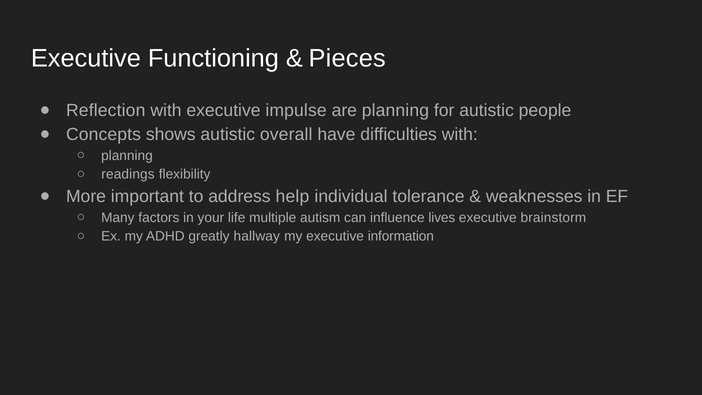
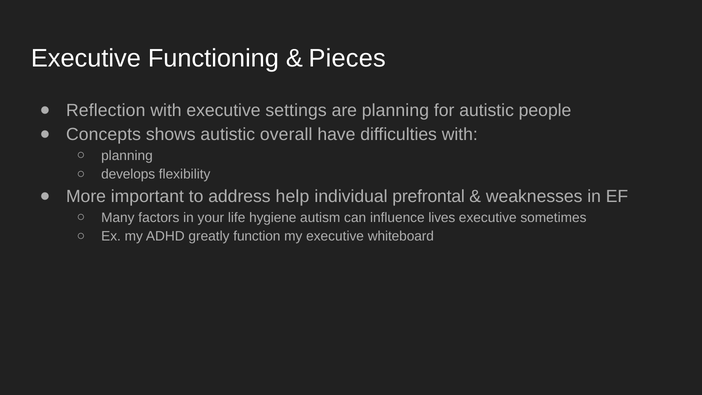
impulse: impulse -> settings
readings: readings -> develops
tolerance: tolerance -> prefrontal
multiple: multiple -> hygiene
brainstorm: brainstorm -> sometimes
hallway: hallway -> function
information: information -> whiteboard
